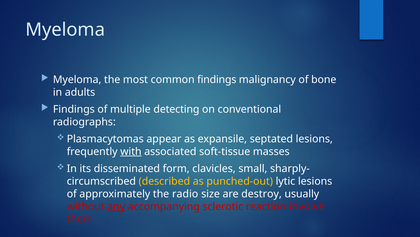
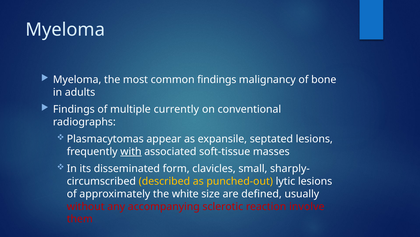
detecting: detecting -> currently
radio: radio -> white
destroy: destroy -> defined
any underline: present -> none
